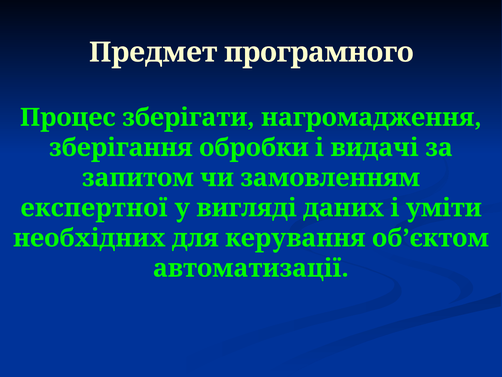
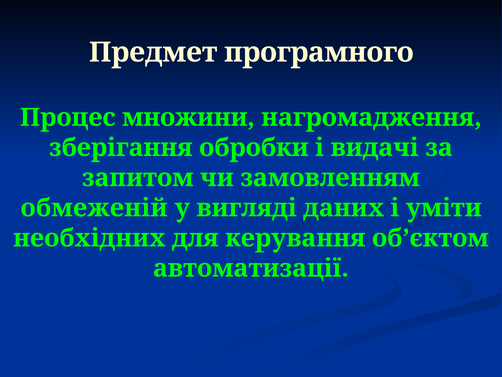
зберігати: зберігати -> множини
експертної: експертної -> обмеженій
